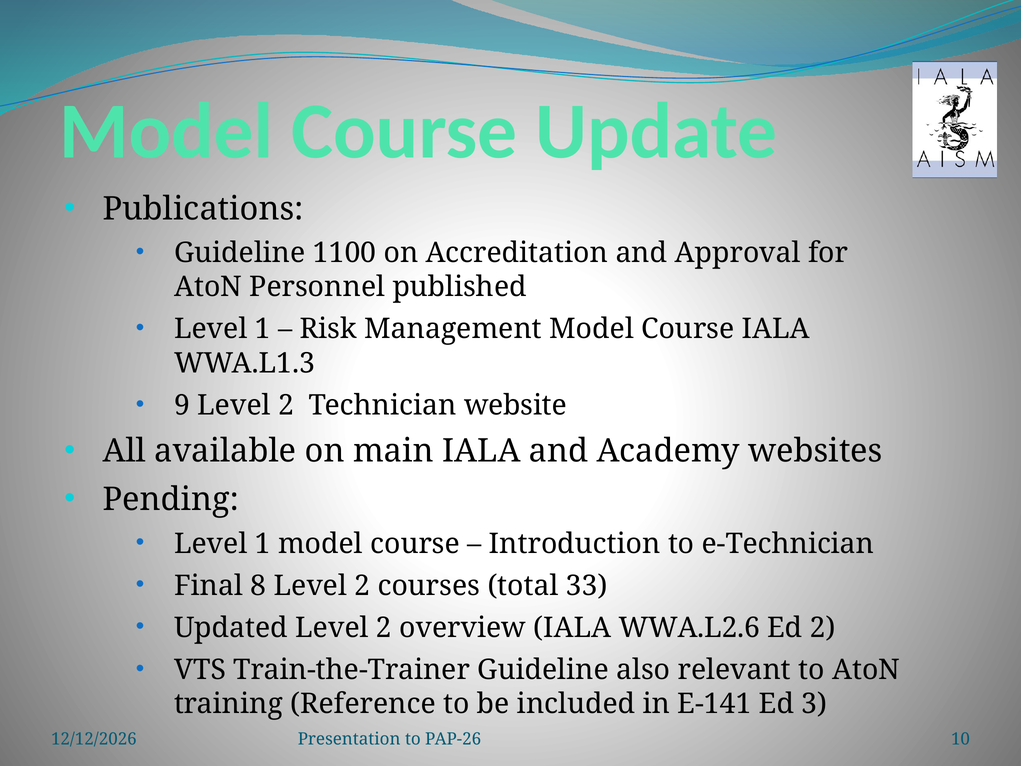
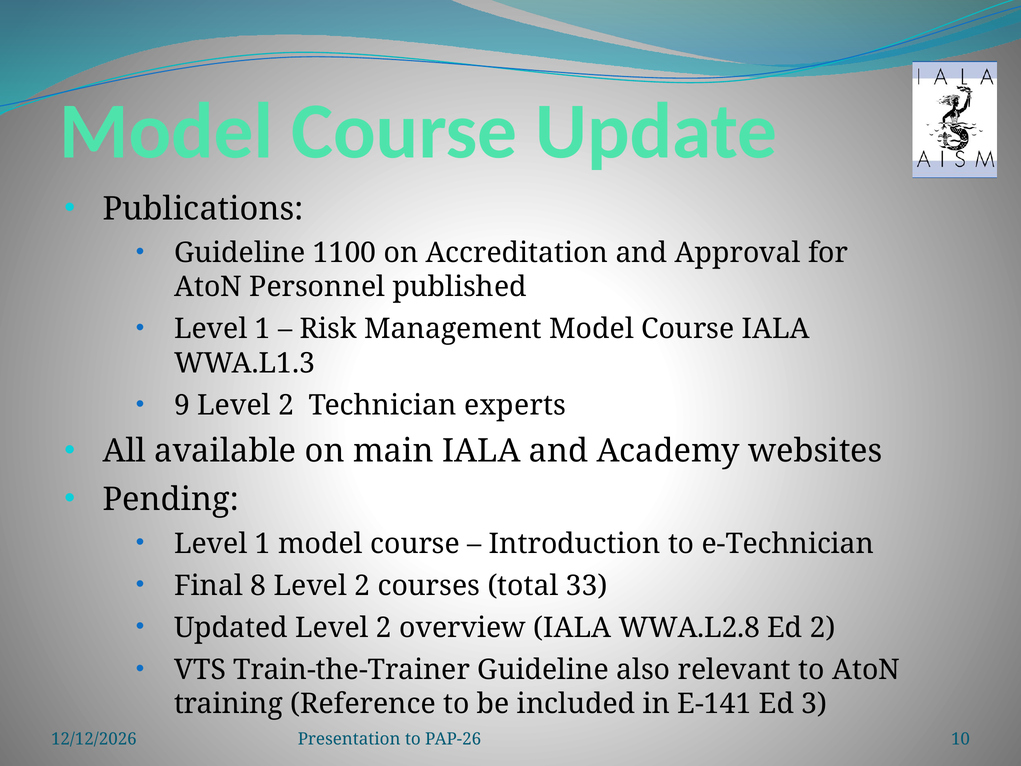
website: website -> experts
WWA.L2.6: WWA.L2.6 -> WWA.L2.8
